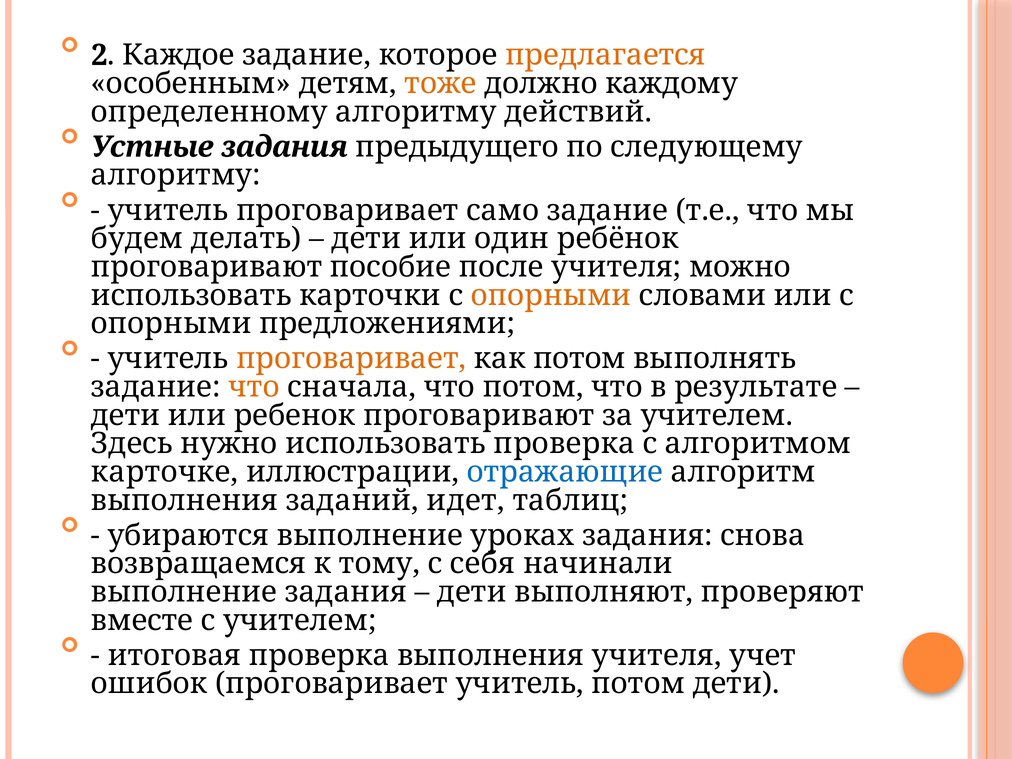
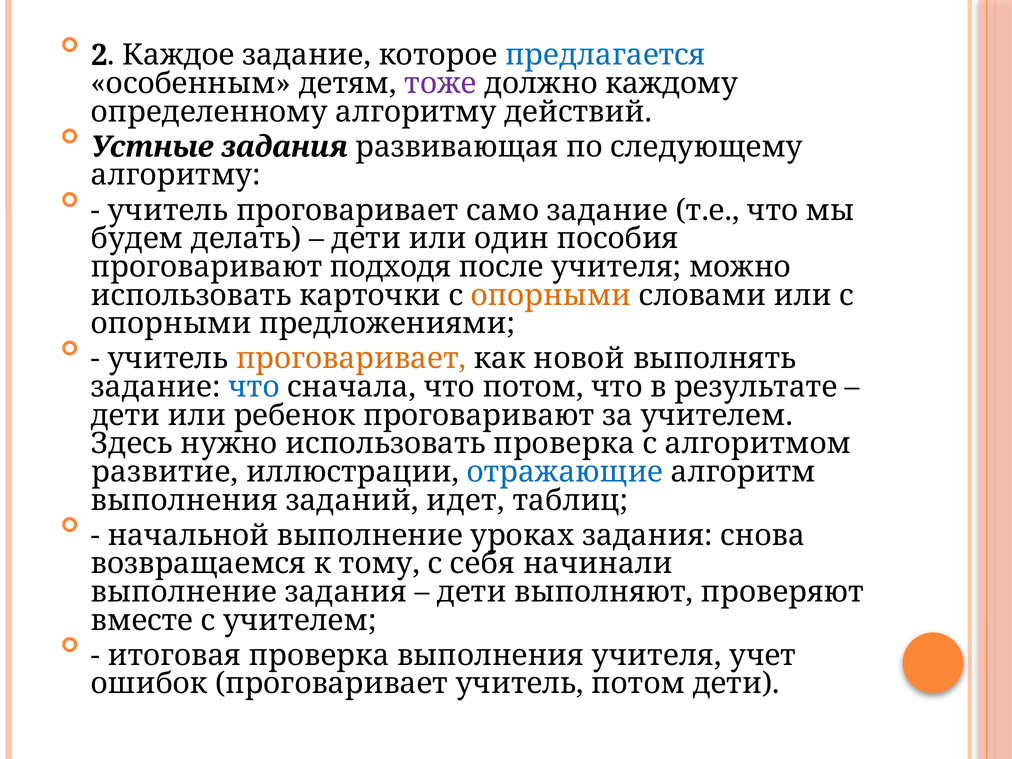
предлагается colour: orange -> blue
тоже colour: orange -> purple
предыдущего: предыдущего -> развивающая
ребёнок: ребёнок -> пособия
пособие: пособие -> подходя
как потом: потом -> новой
что at (254, 387) colour: orange -> blue
карточке: карточке -> развитие
убираются: убираются -> начальной
